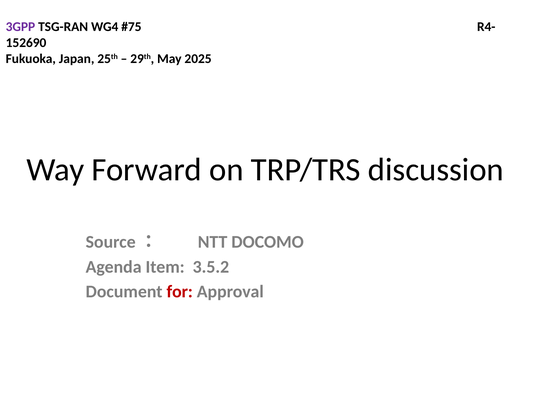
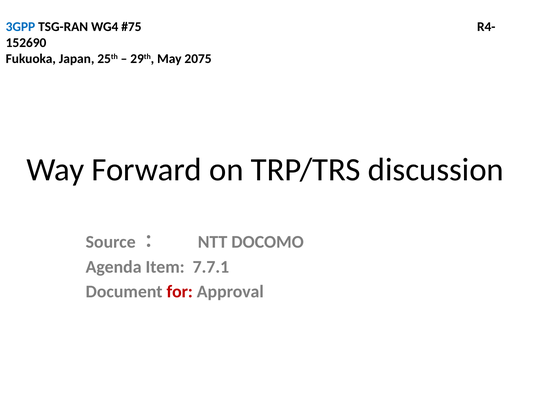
3GPP colour: purple -> blue
2025: 2025 -> 2075
3.5.2: 3.5.2 -> 7.7.1
